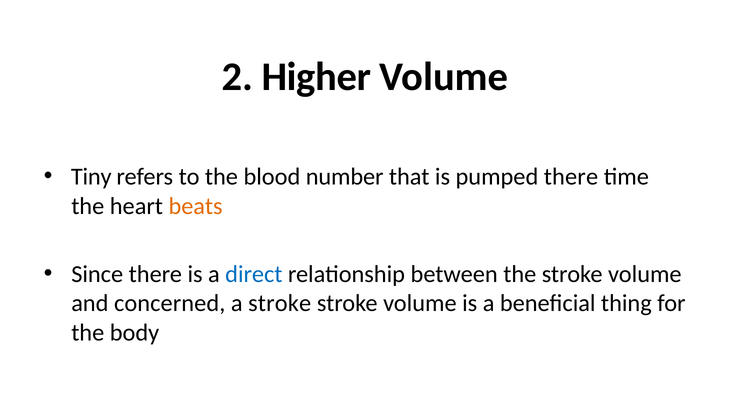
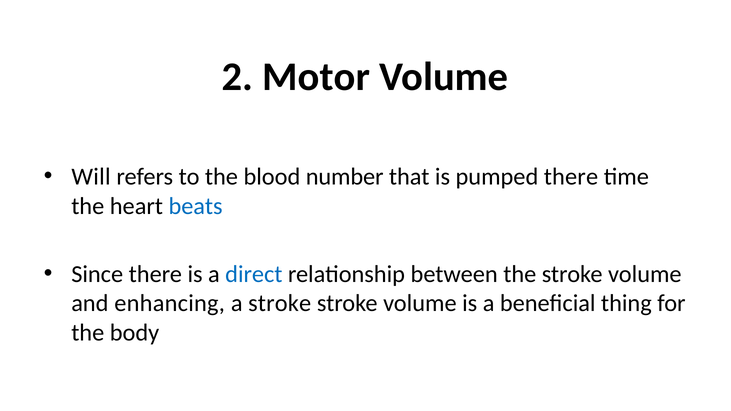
Higher: Higher -> Motor
Tiny: Tiny -> Will
beats colour: orange -> blue
concerned: concerned -> enhancing
